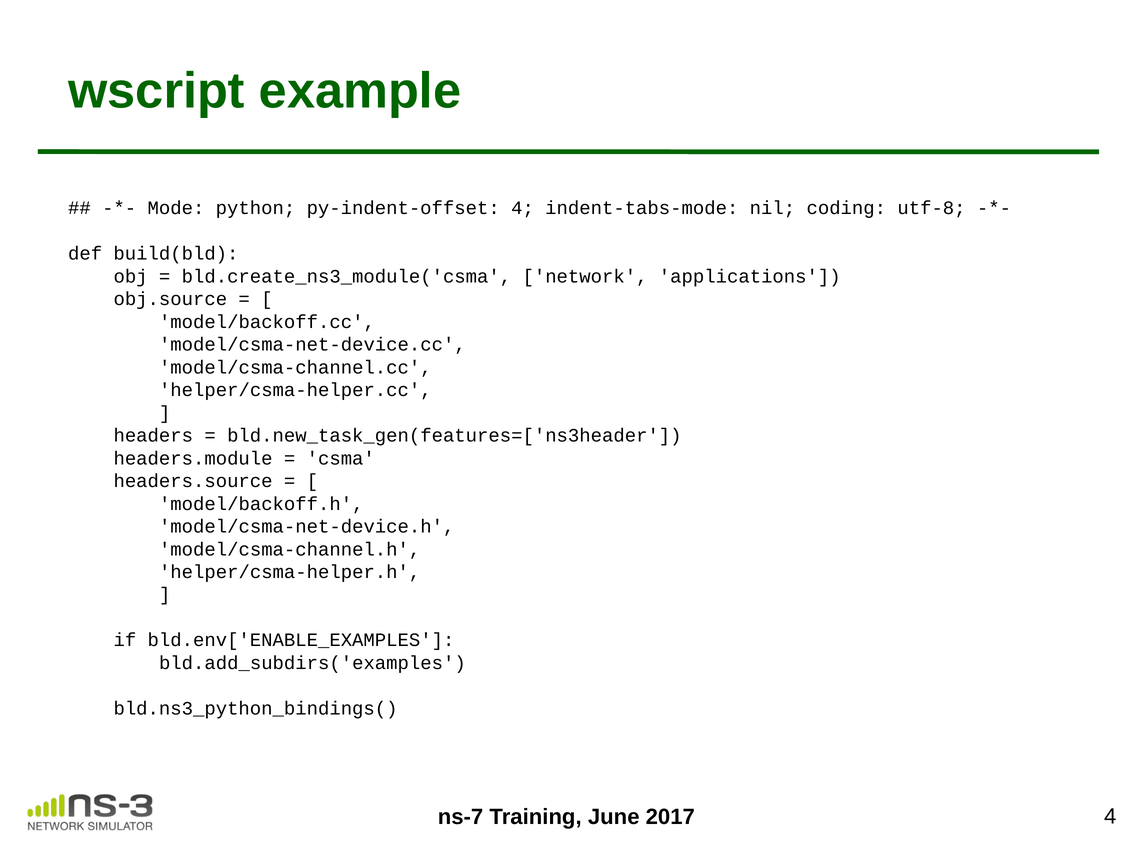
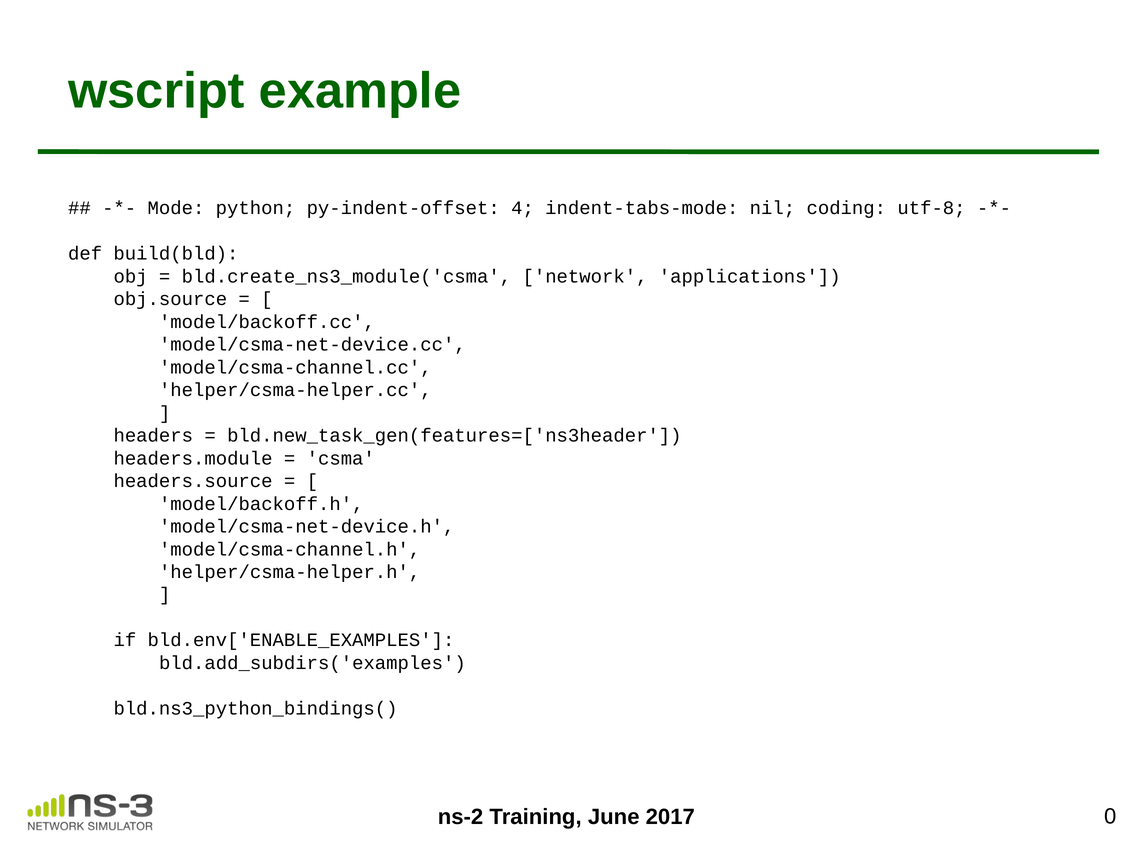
ns-7: ns-7 -> ns-2
2017 4: 4 -> 0
